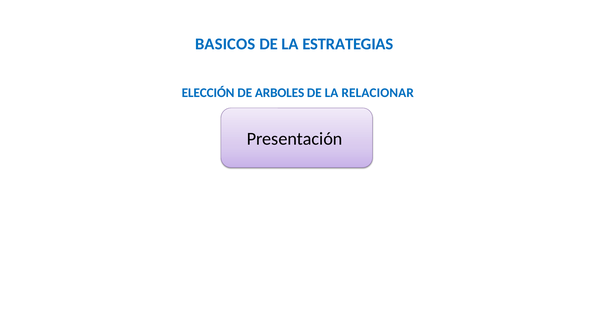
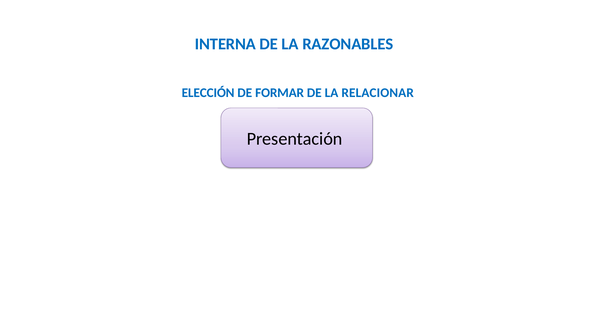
BASICOS: BASICOS -> INTERNA
ESTRATEGIAS: ESTRATEGIAS -> RAZONABLES
ARBOLES: ARBOLES -> FORMAR
